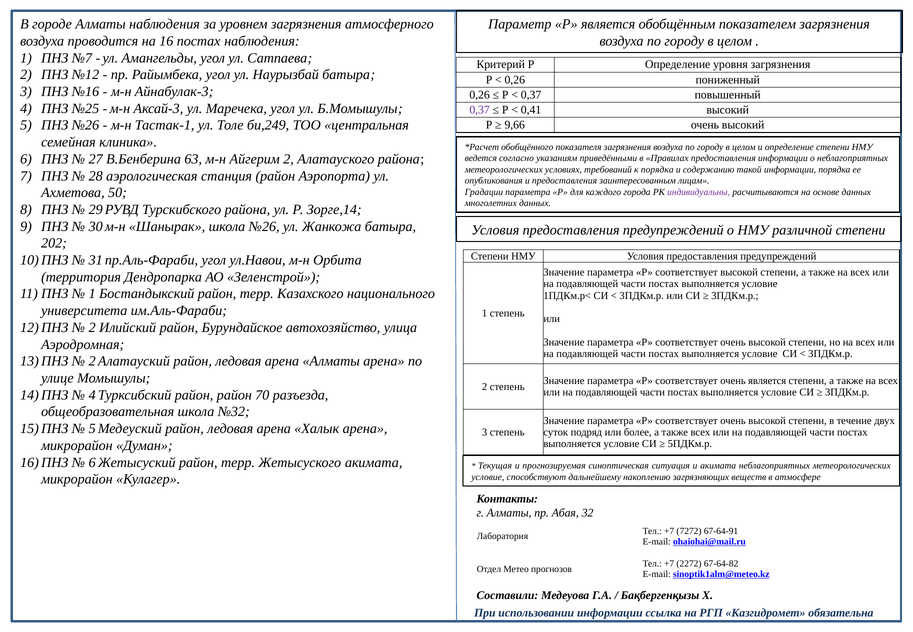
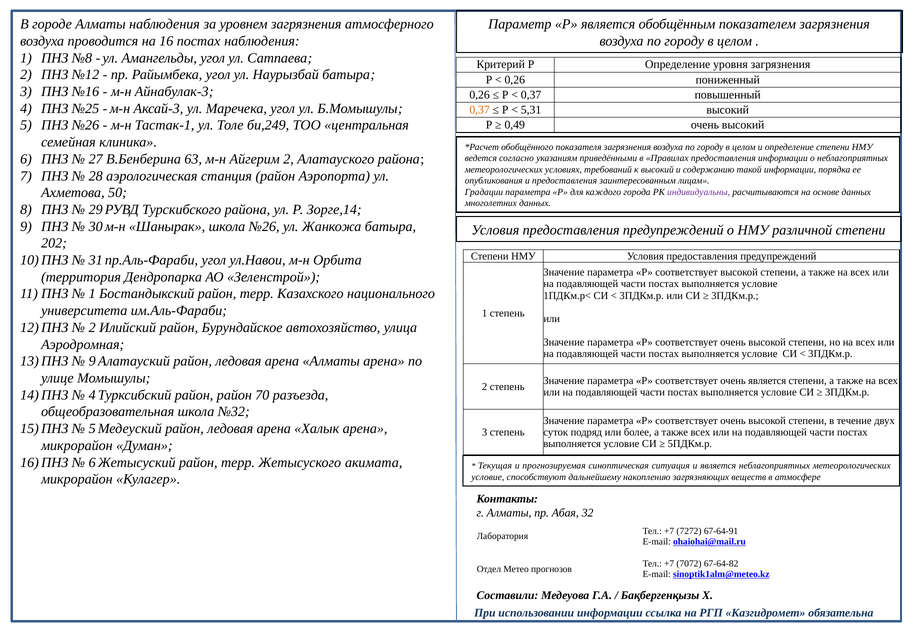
№7: №7 -> №8
0,37 at (480, 110) colour: purple -> orange
0,41: 0,41 -> 5,31
9,66: 9,66 -> 0,49
к порядка: порядка -> высокий
2 at (92, 361): 2 -> 9
и акимата: акимата -> является
2272: 2272 -> 7072
